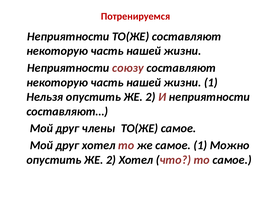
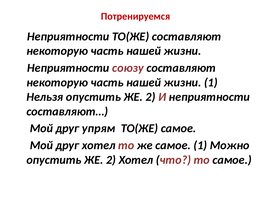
члены: члены -> упрям
